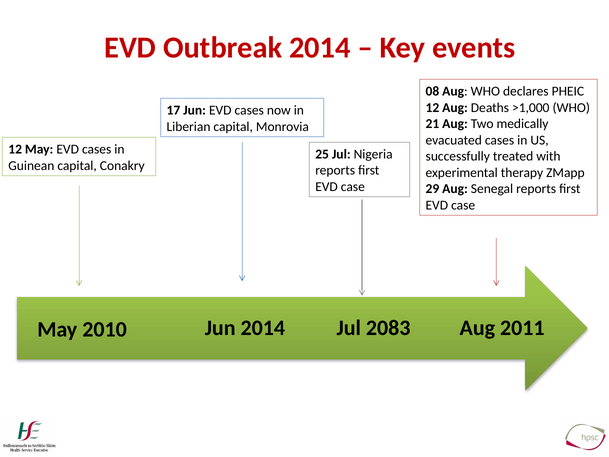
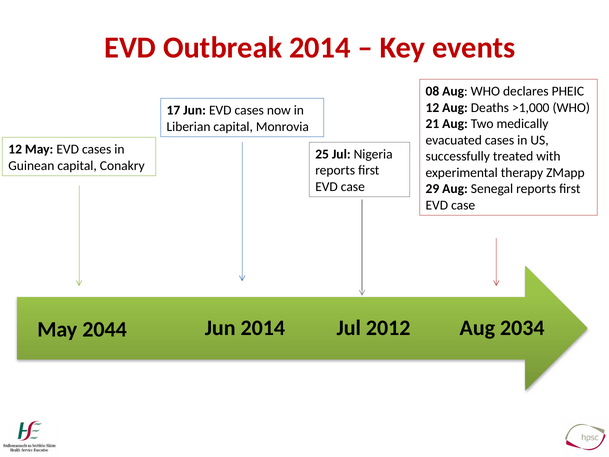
2083: 2083 -> 2012
2011: 2011 -> 2034
2010: 2010 -> 2044
